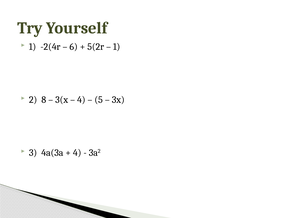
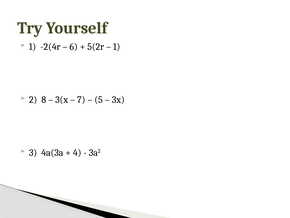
4 at (81, 99): 4 -> 7
